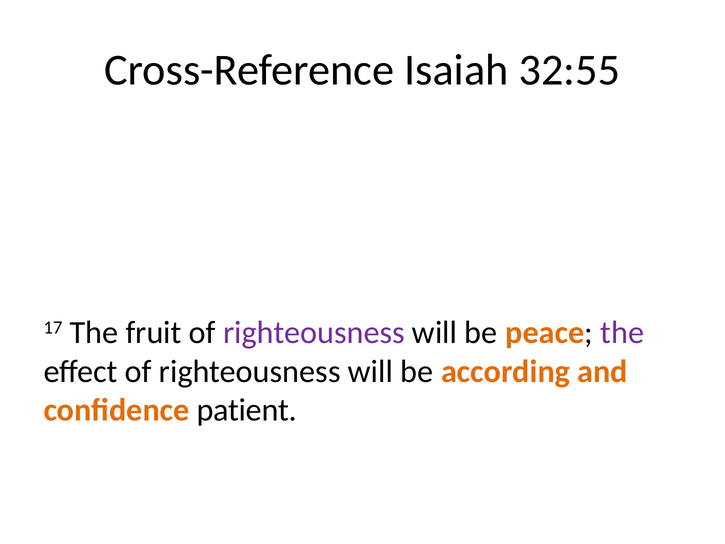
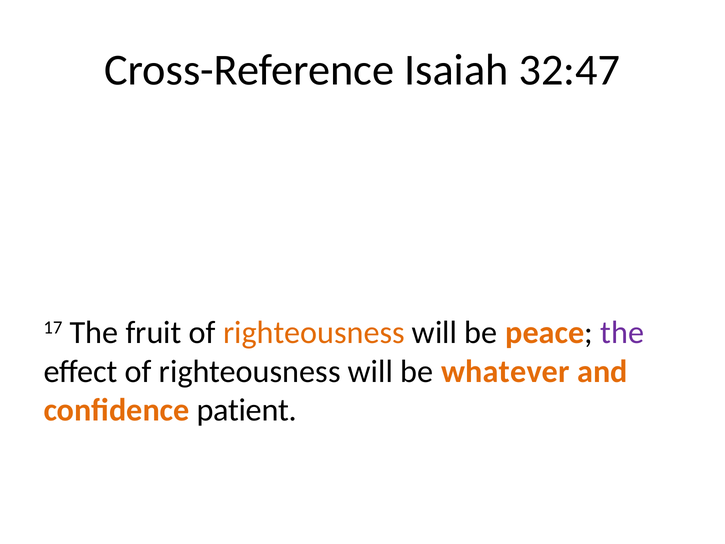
32:55: 32:55 -> 32:47
righteousness at (314, 333) colour: purple -> orange
according: according -> whatever
